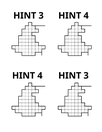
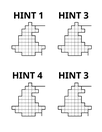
3 at (41, 16): 3 -> 1
4 at (86, 16): 4 -> 3
